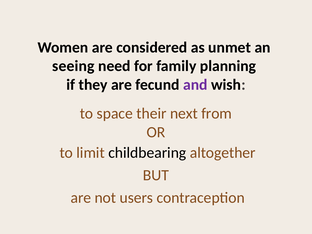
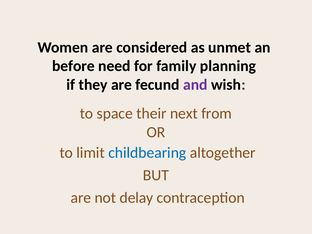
seeing: seeing -> before
childbearing colour: black -> blue
users: users -> delay
